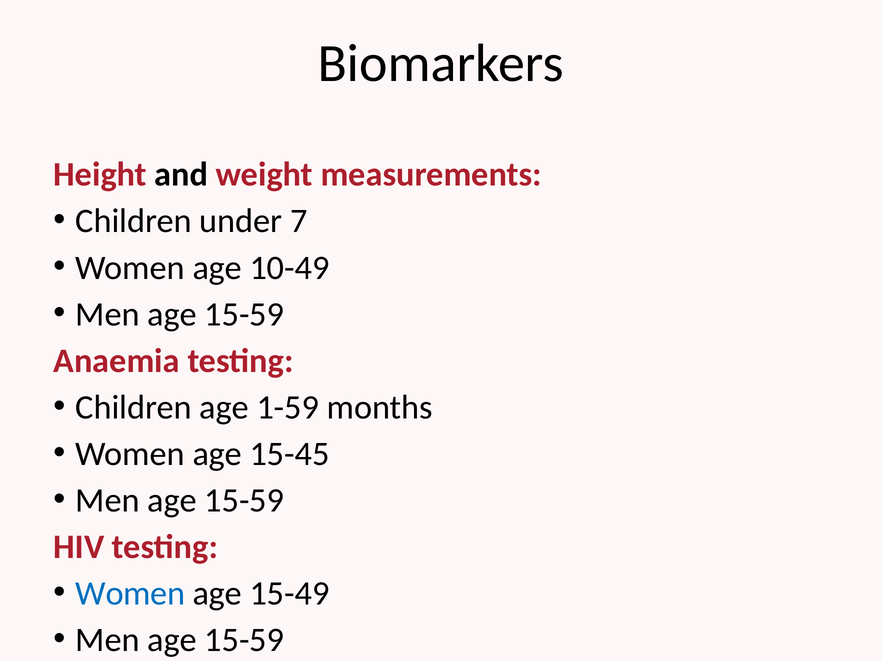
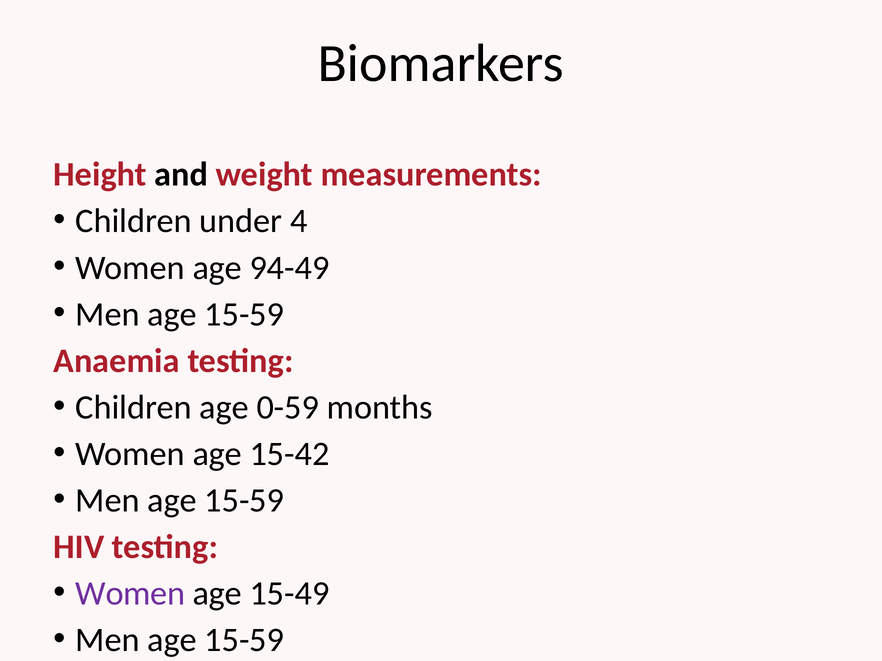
7: 7 -> 4
10-49: 10-49 -> 94-49
1-59: 1-59 -> 0-59
15-45: 15-45 -> 15-42
Women at (130, 594) colour: blue -> purple
